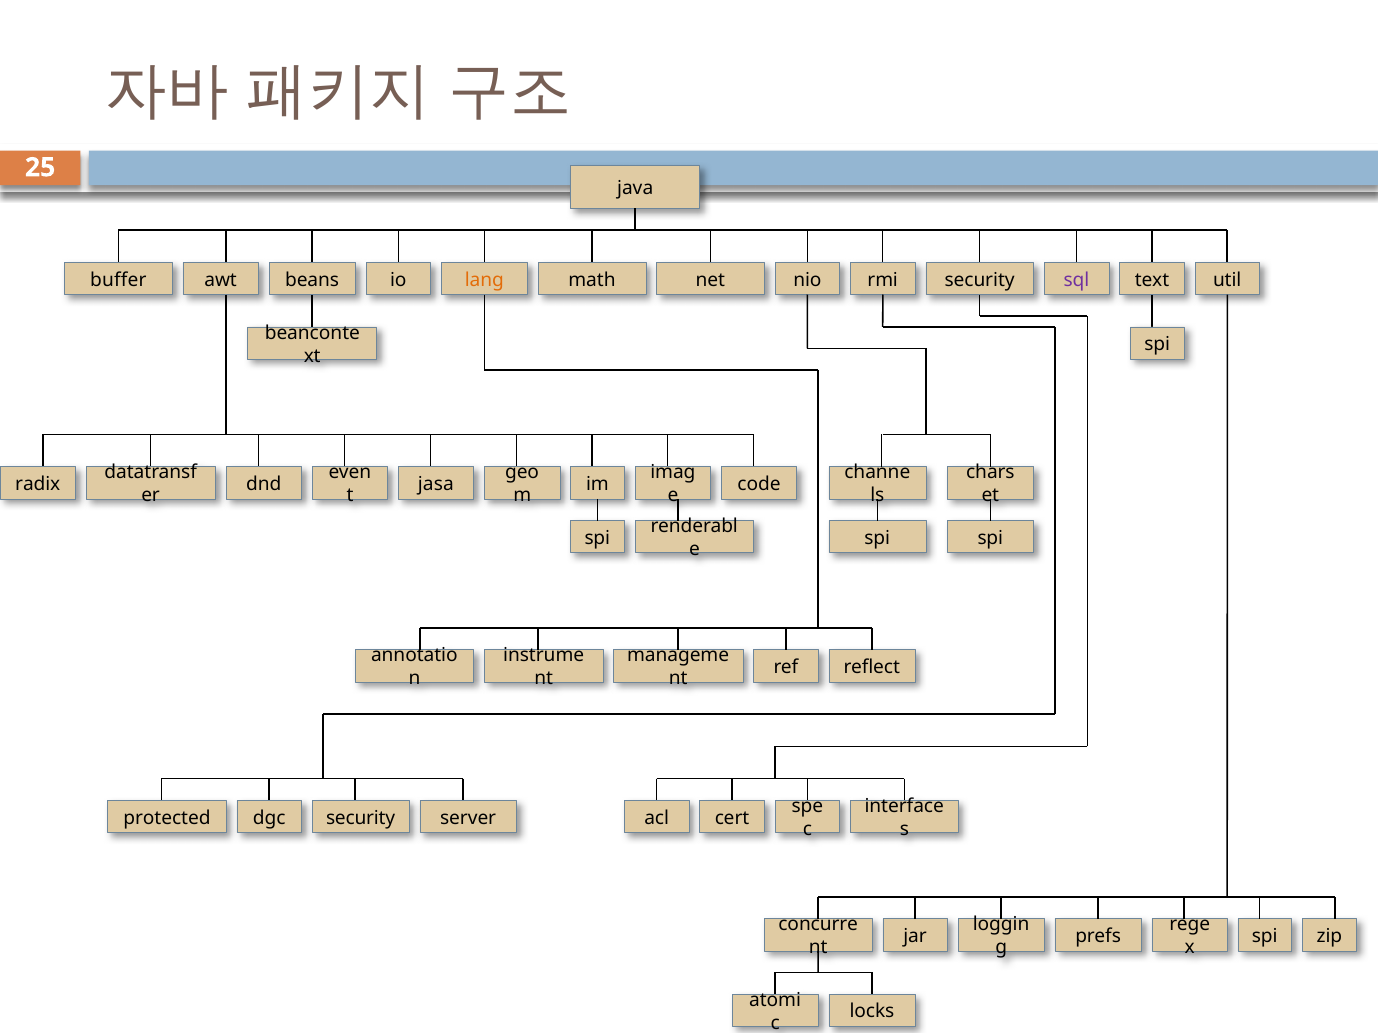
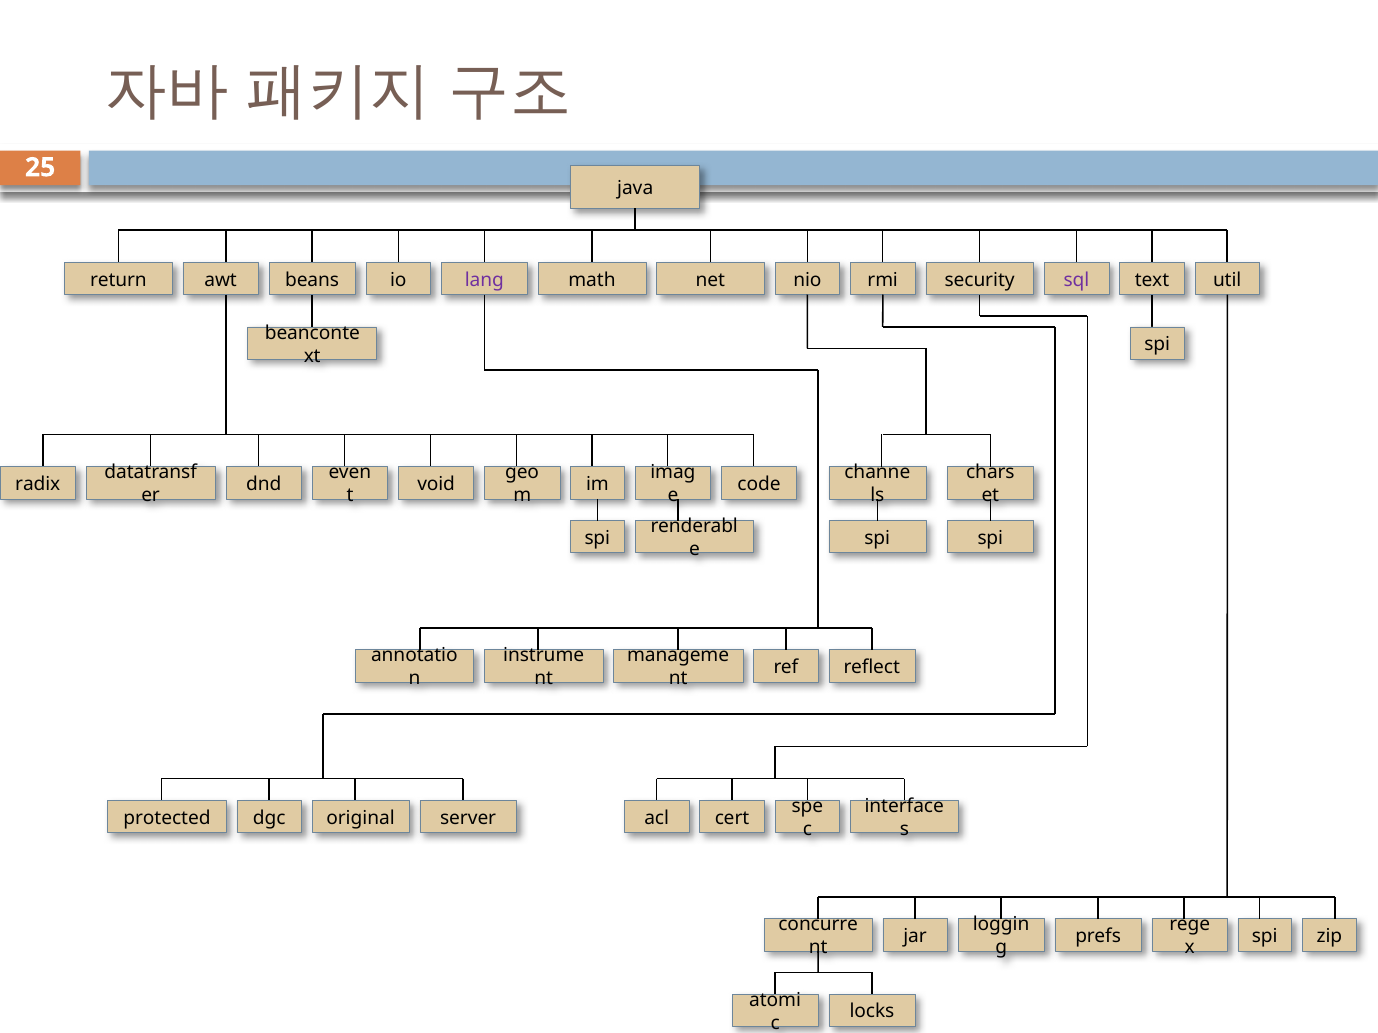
buffer: buffer -> return
lang colour: orange -> purple
jasa: jasa -> void
dgc security: security -> original
